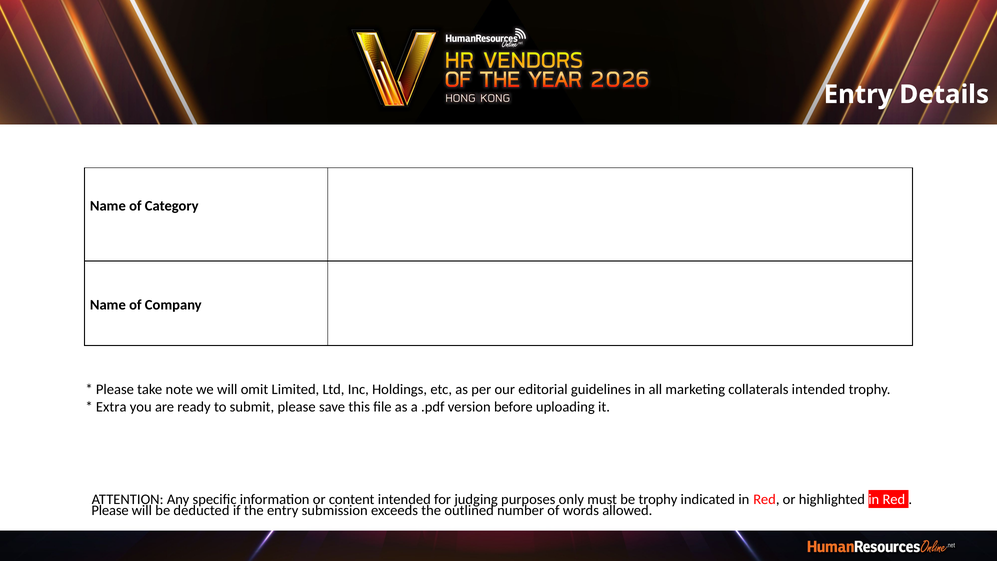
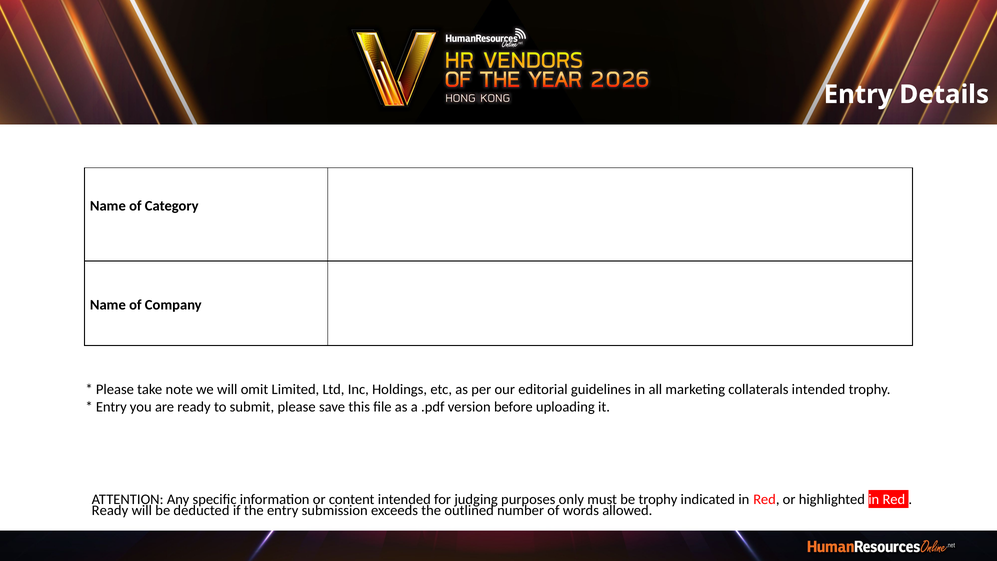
Extra at (111, 407): Extra -> Entry
Please at (110, 510): Please -> Ready
